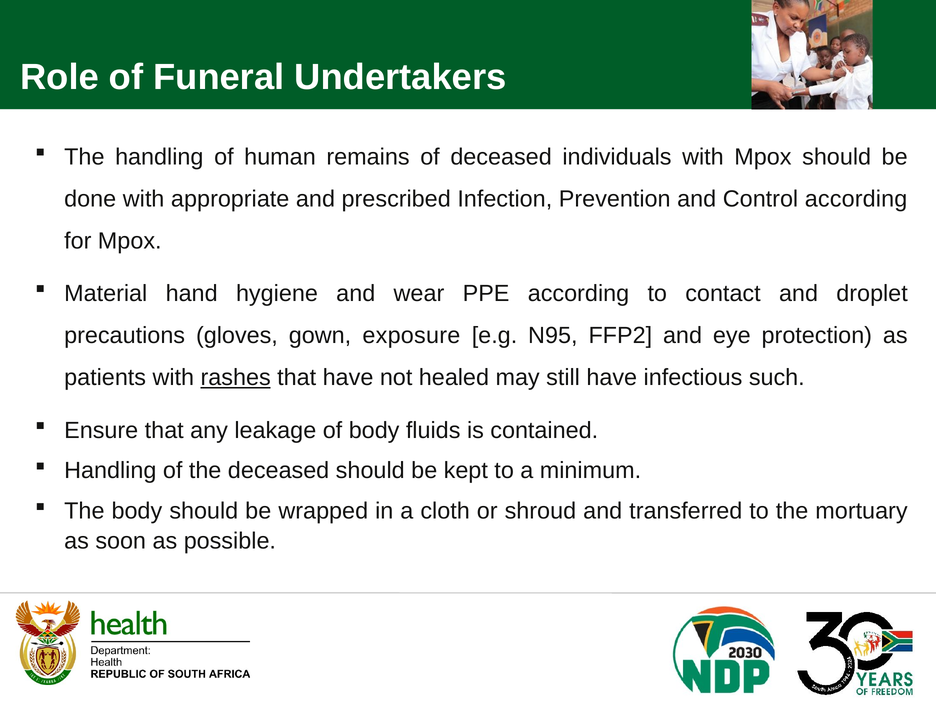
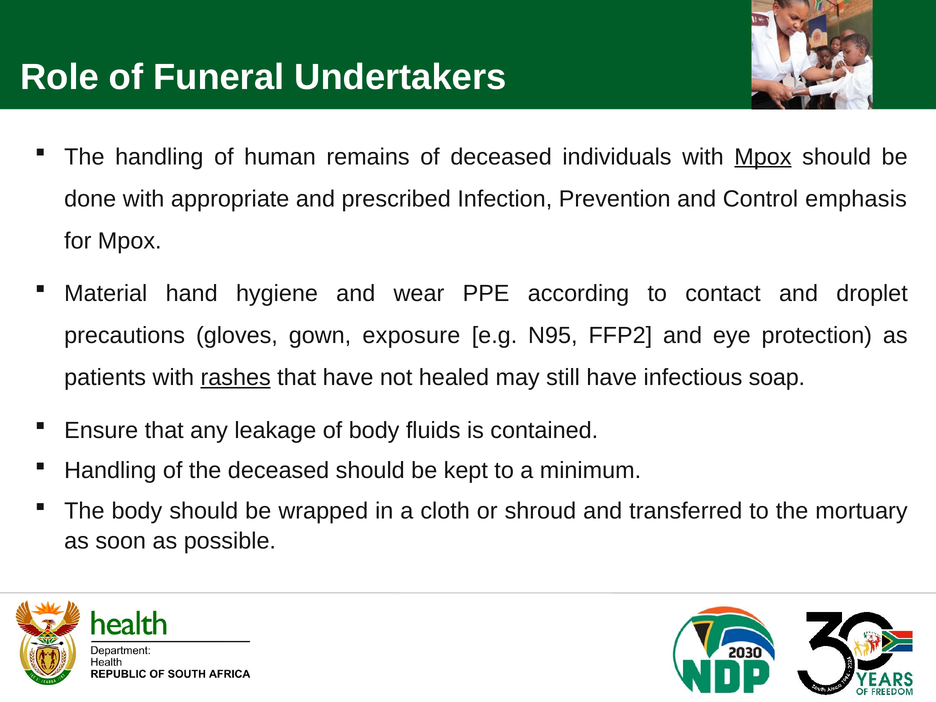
Mpox at (763, 157) underline: none -> present
Control according: according -> emphasis
such: such -> soap
